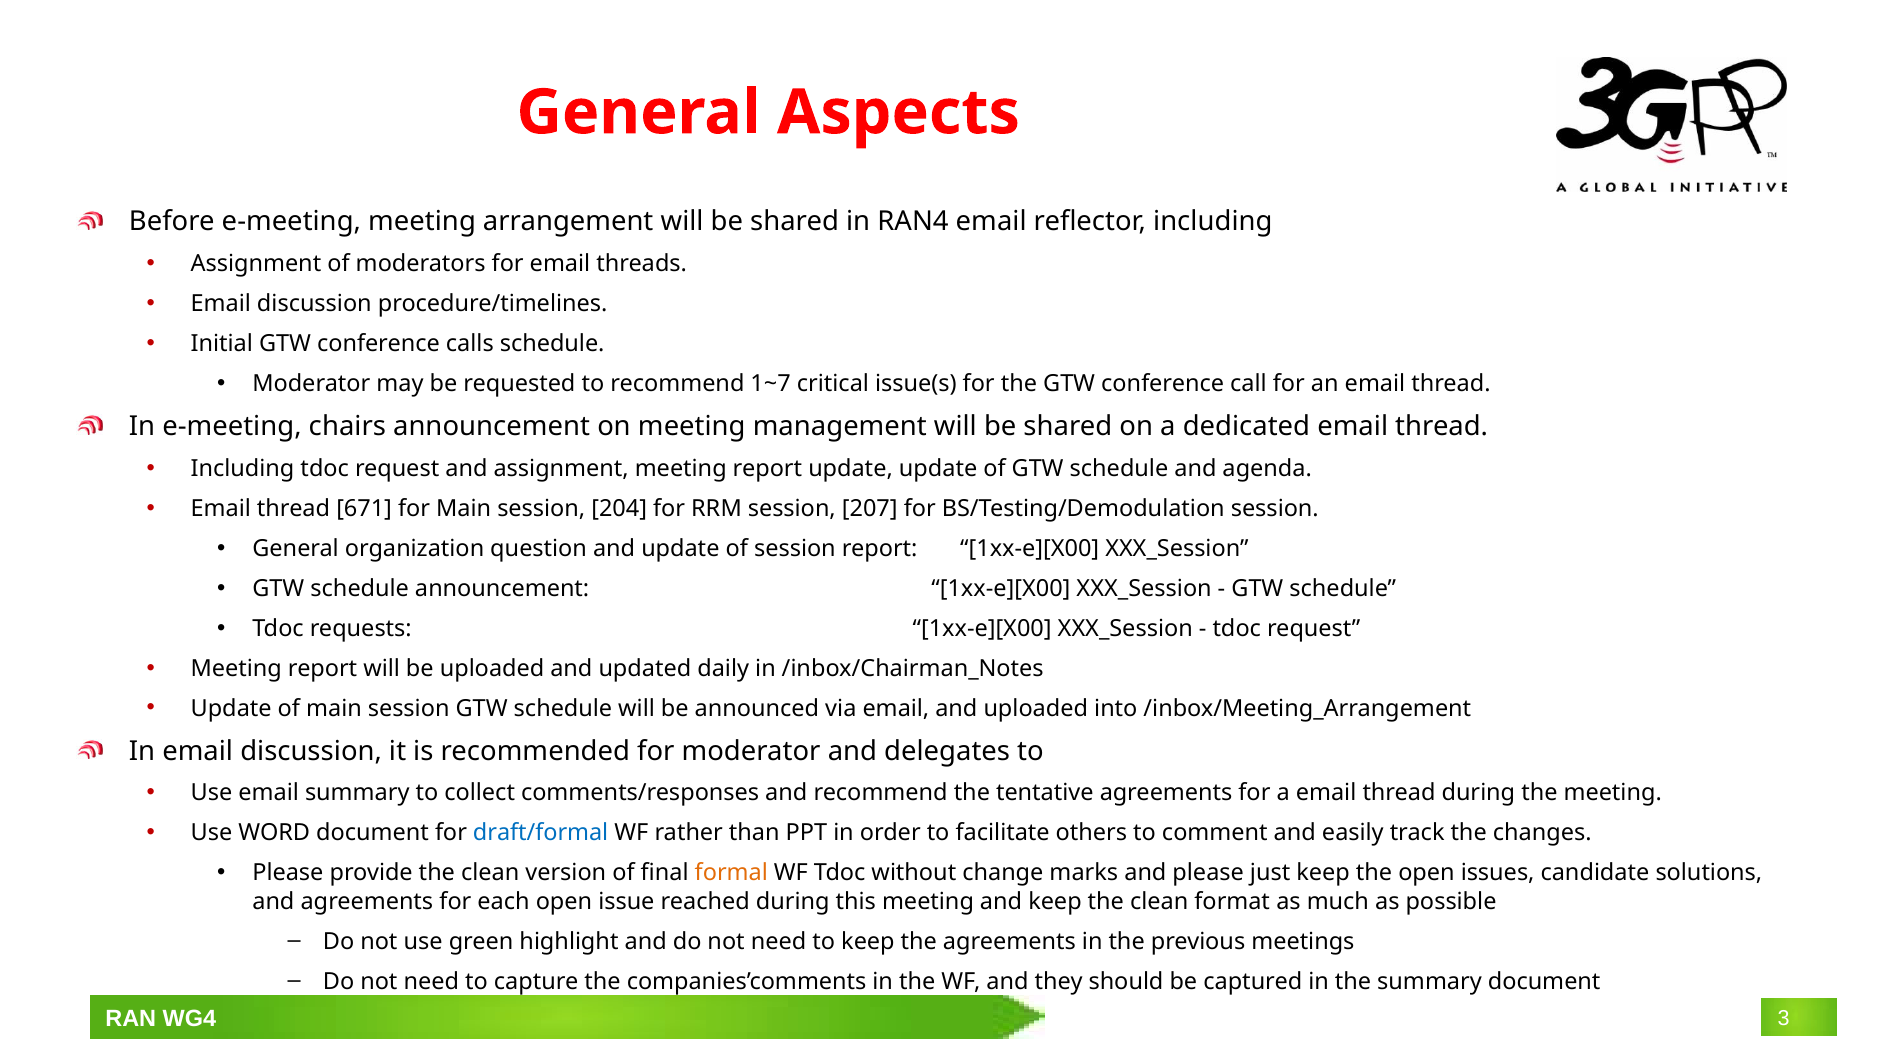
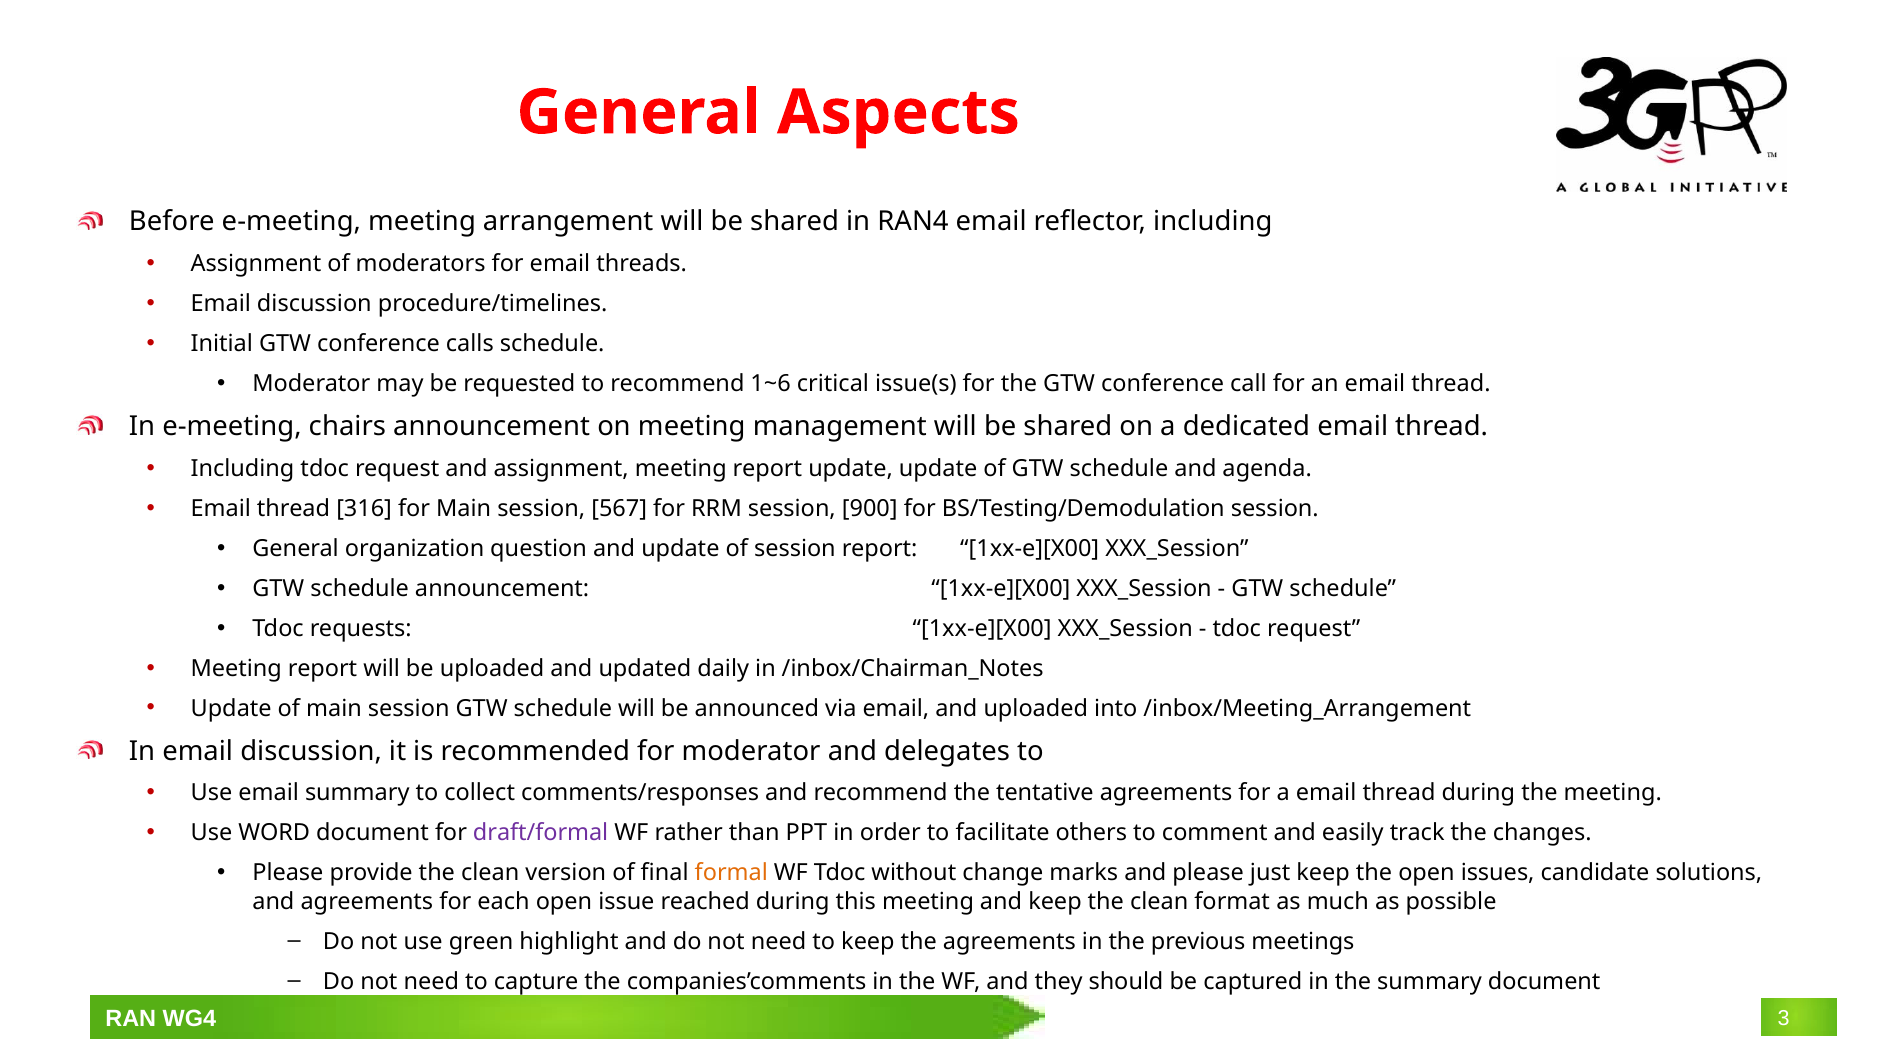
1~7: 1~7 -> 1~6
671: 671 -> 316
204: 204 -> 567
207: 207 -> 900
draft/formal colour: blue -> purple
